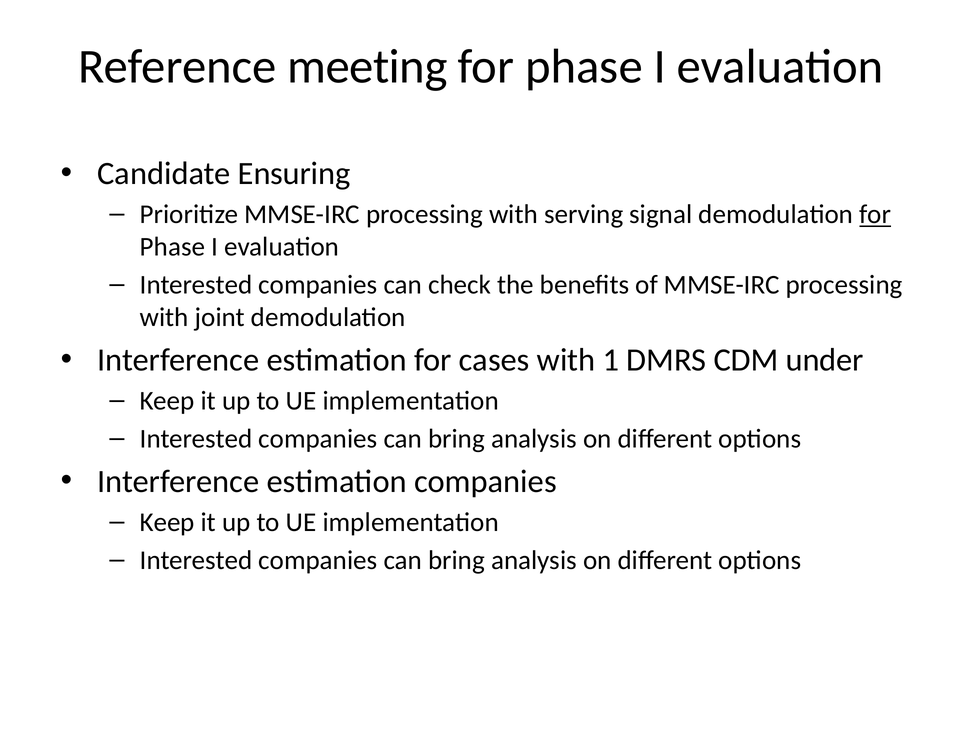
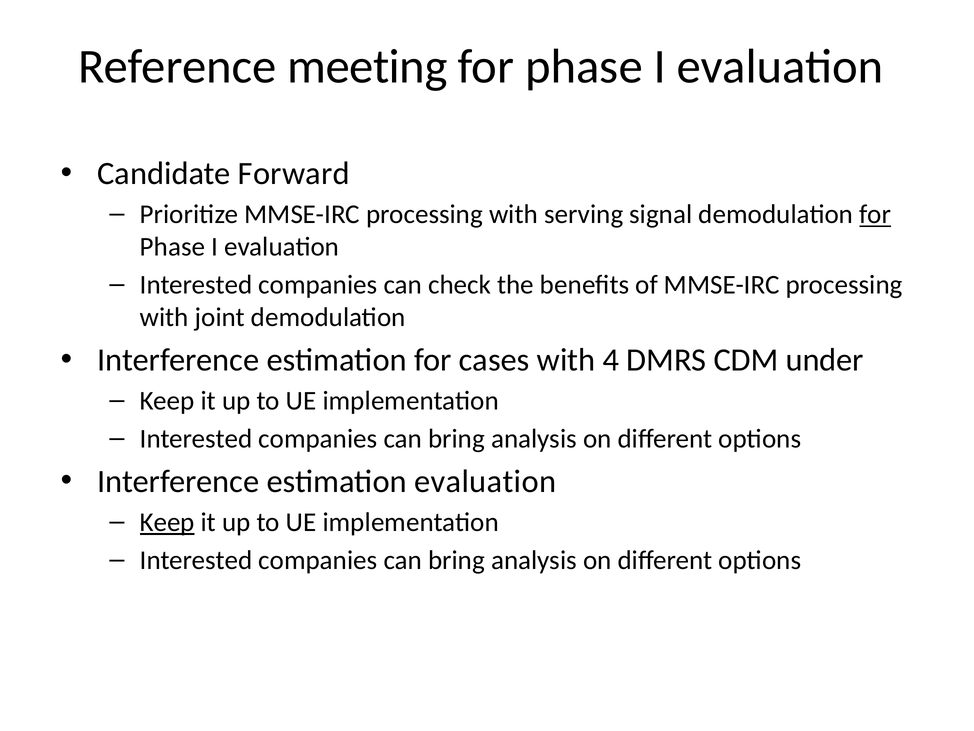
Ensuring: Ensuring -> Forward
1: 1 -> 4
estimation companies: companies -> evaluation
Keep at (167, 522) underline: none -> present
